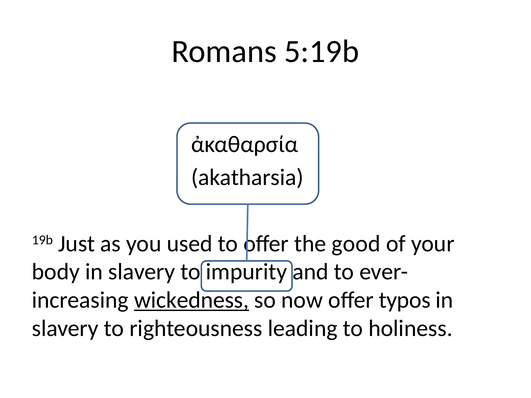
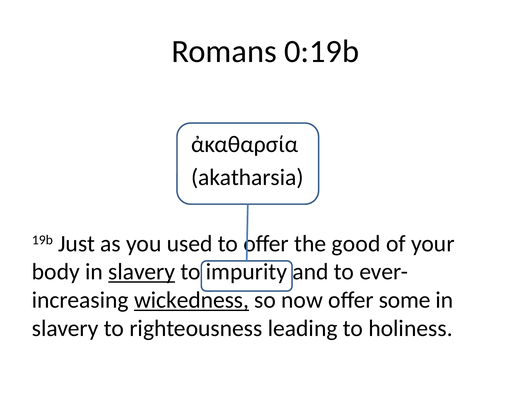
5:19b: 5:19b -> 0:19b
slavery at (142, 272) underline: none -> present
typos: typos -> some
